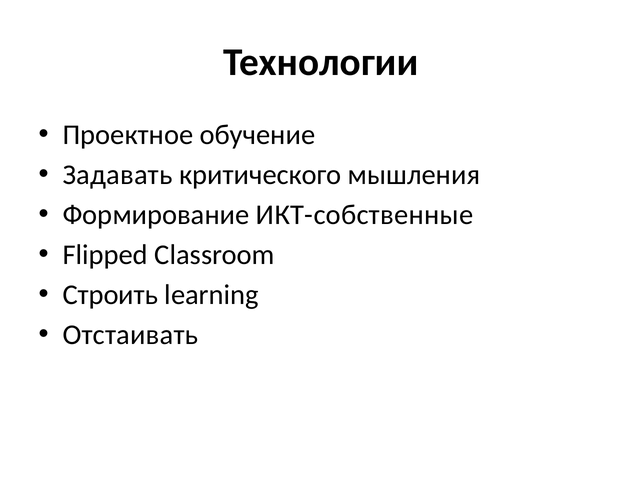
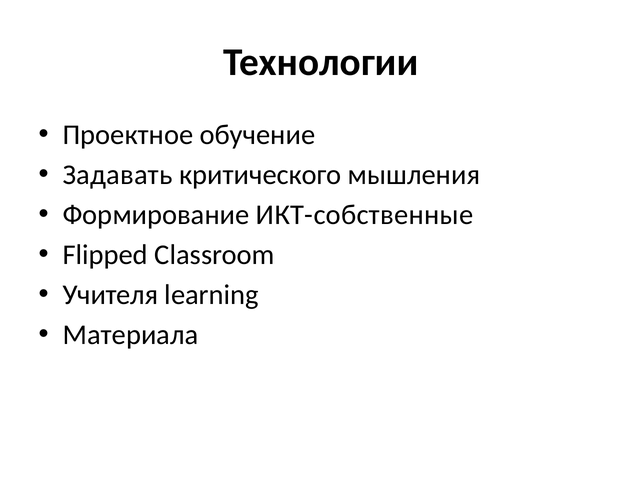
Строить: Строить -> Учителя
Отстаивать: Отстаивать -> Материала
